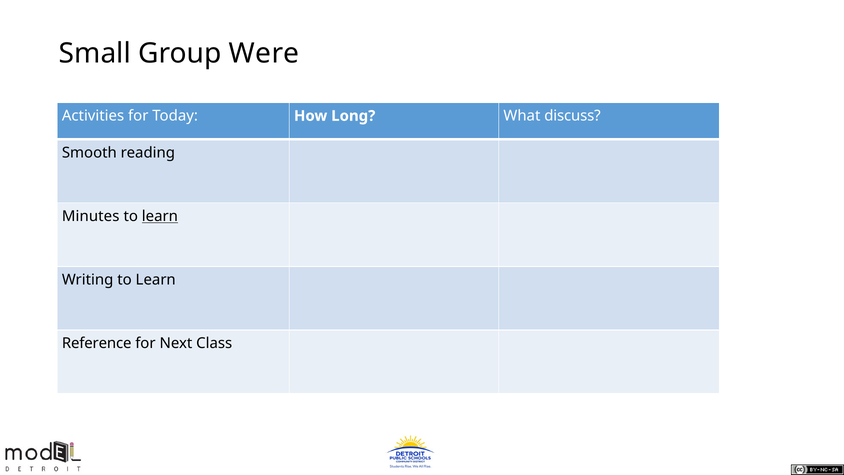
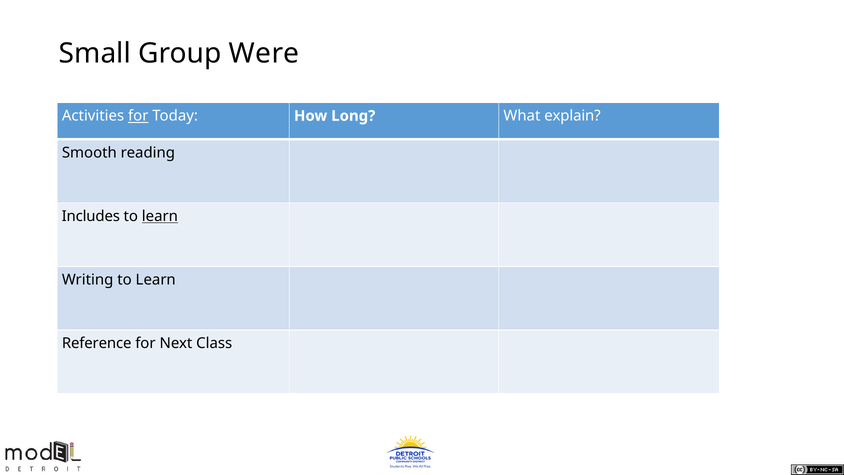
for at (138, 116) underline: none -> present
discuss: discuss -> explain
Minutes: Minutes -> Includes
